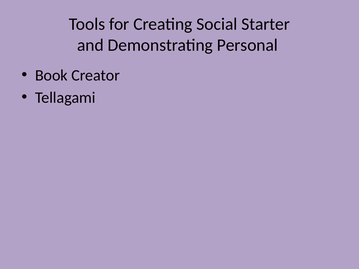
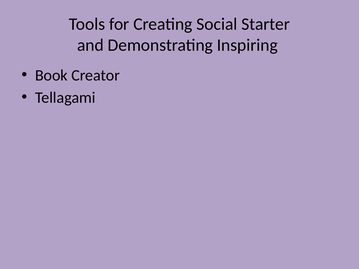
Personal: Personal -> Inspiring
